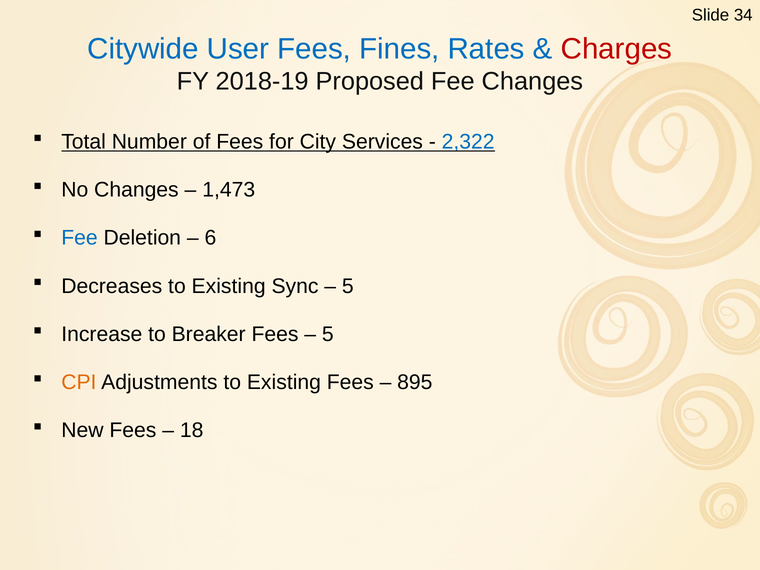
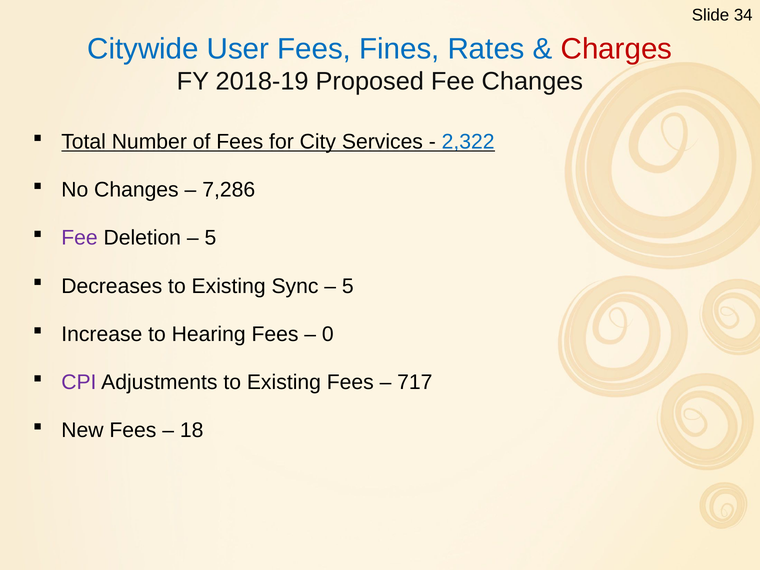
1,473: 1,473 -> 7,286
Fee at (79, 238) colour: blue -> purple
6 at (210, 238): 6 -> 5
Breaker: Breaker -> Hearing
5 at (328, 334): 5 -> 0
CPI colour: orange -> purple
895: 895 -> 717
